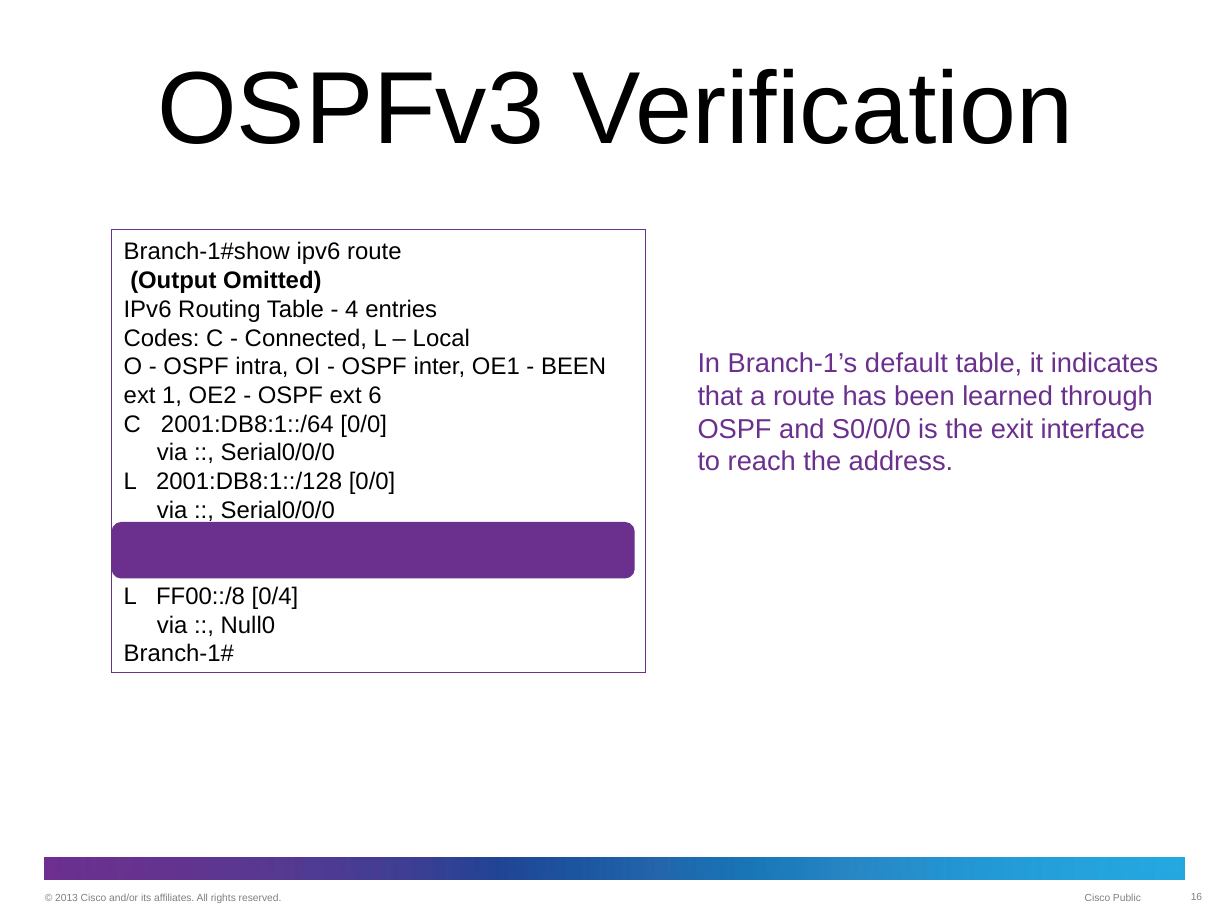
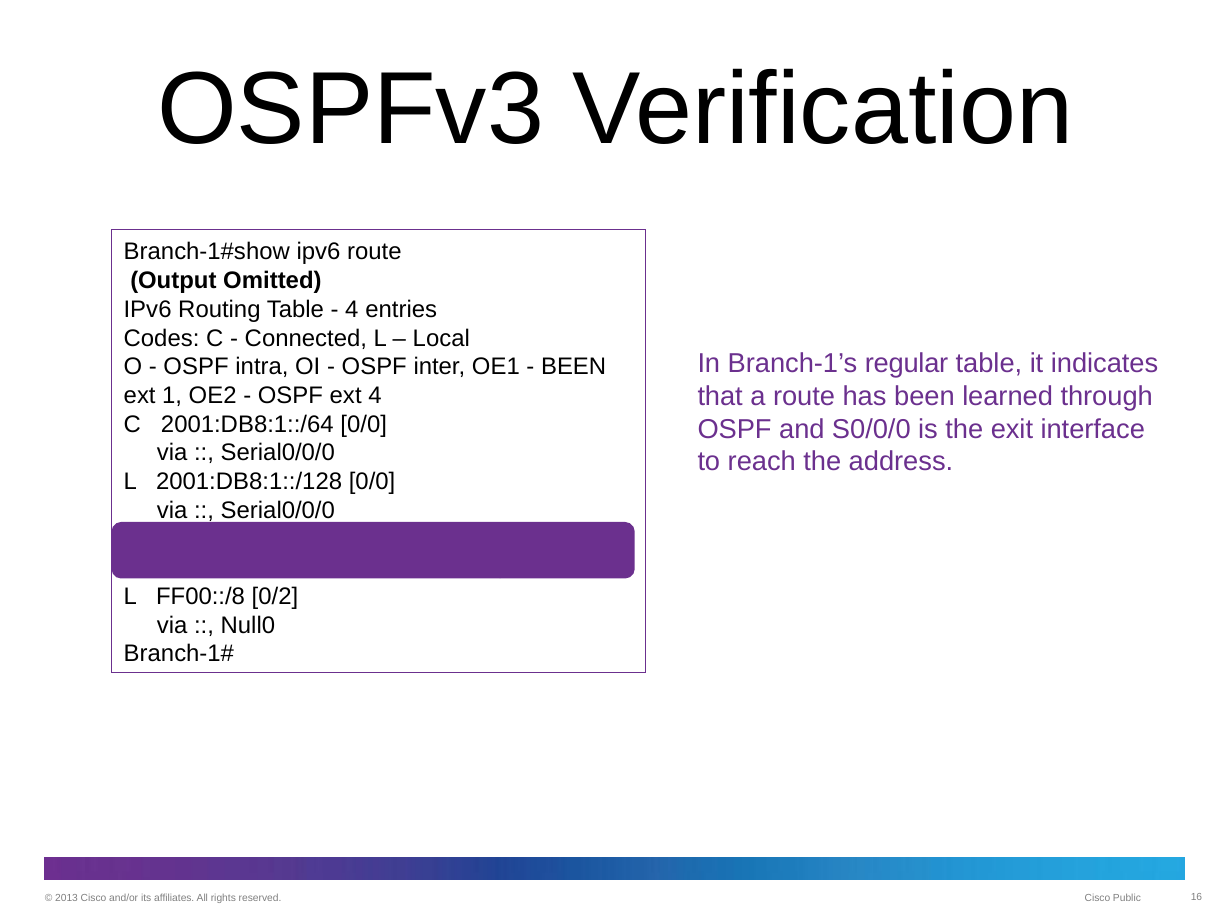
default: default -> regular
ext 6: 6 -> 4
0/4: 0/4 -> 0/2
